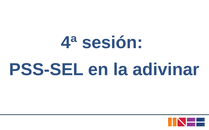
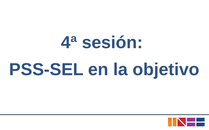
adivinar: adivinar -> objetivo
